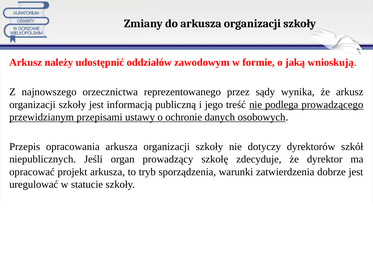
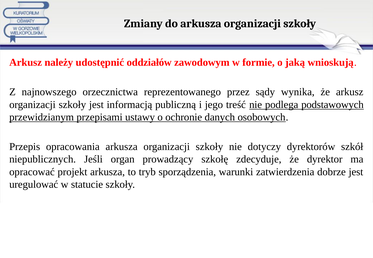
prowadzącego: prowadzącego -> podstawowych
